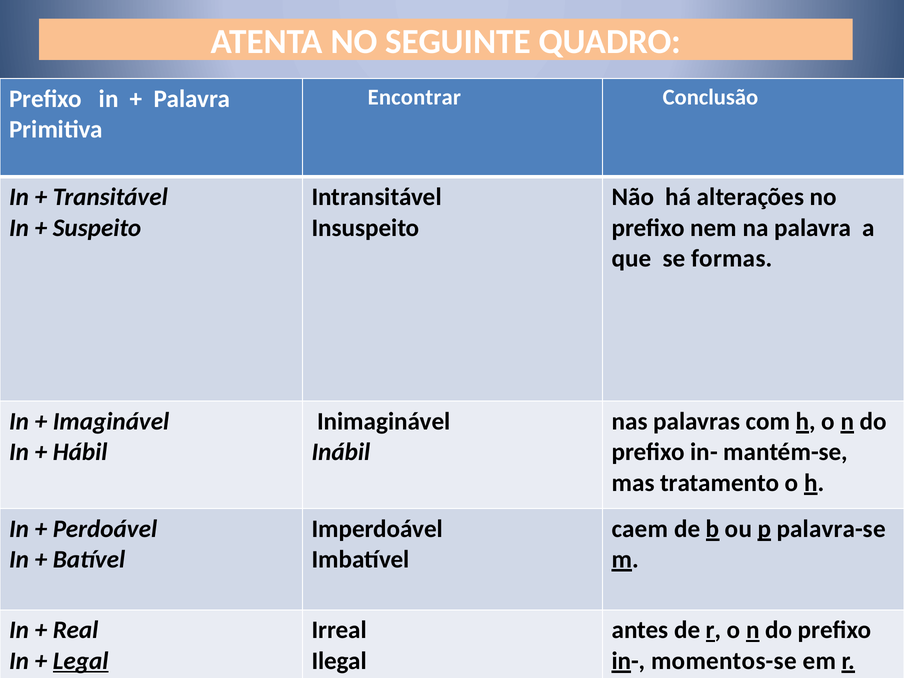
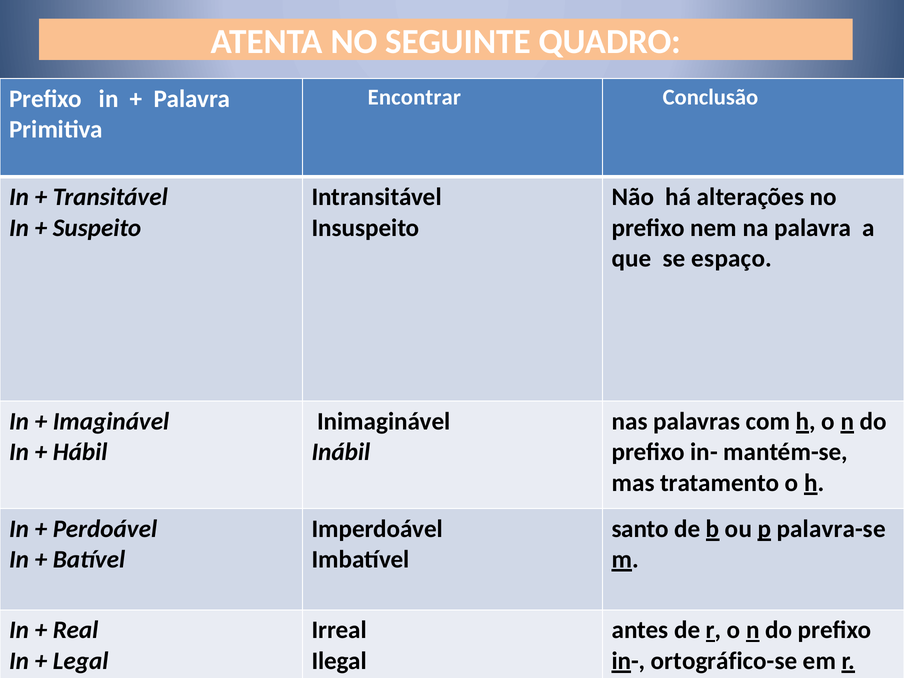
formas: formas -> espaço
caem: caem -> santo
Legal at (81, 661) underline: present -> none
momentos-se: momentos-se -> ortográfico-se
